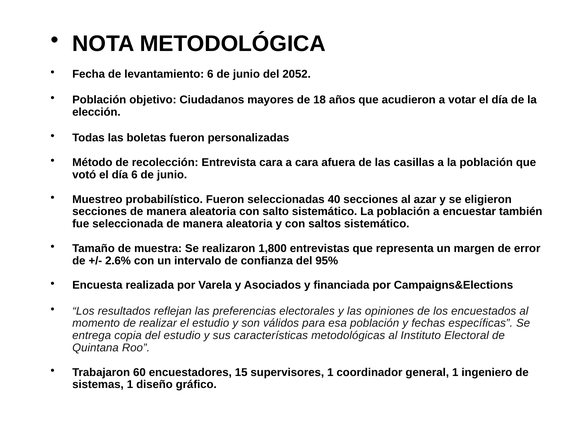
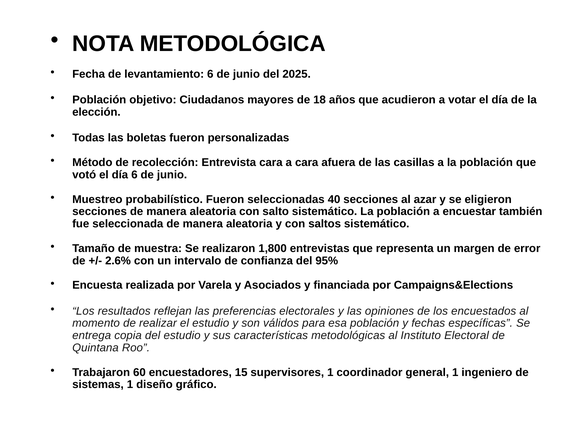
2052: 2052 -> 2025
